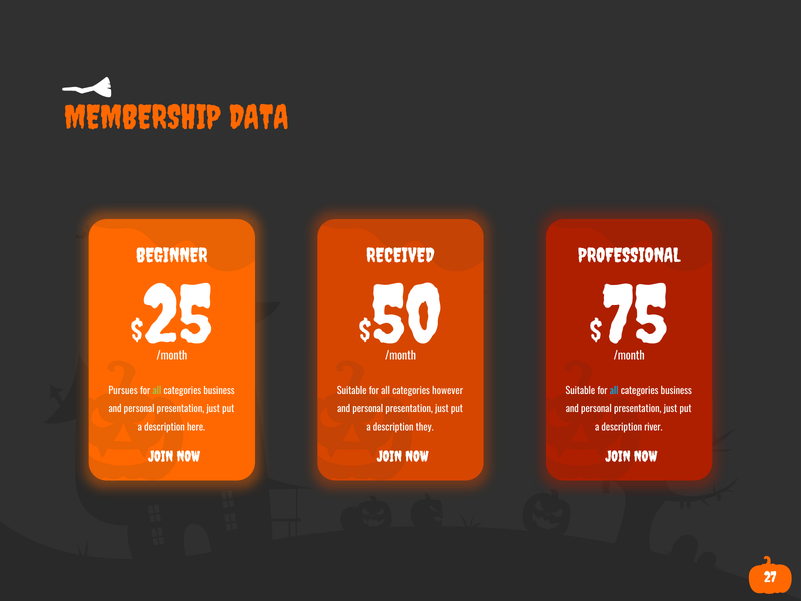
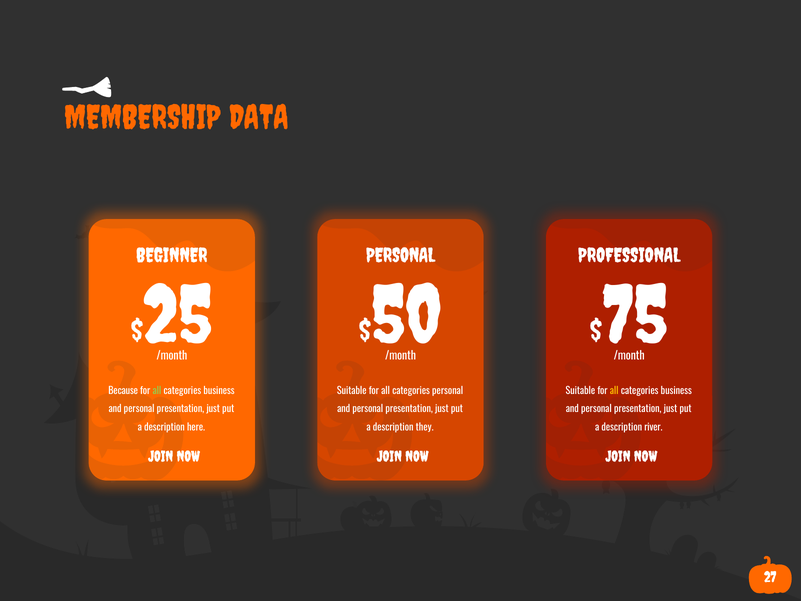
RECEIVED at (400, 255): RECEIVED -> PERSONAL
Pursues: Pursues -> Because
categories however: however -> personal
all at (614, 391) colour: light blue -> yellow
